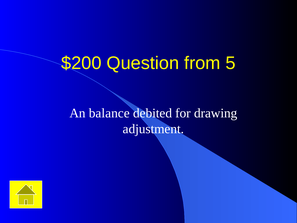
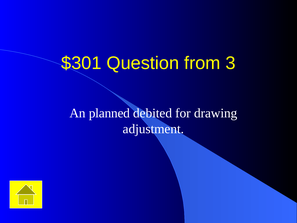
$200: $200 -> $301
5: 5 -> 3
balance: balance -> planned
